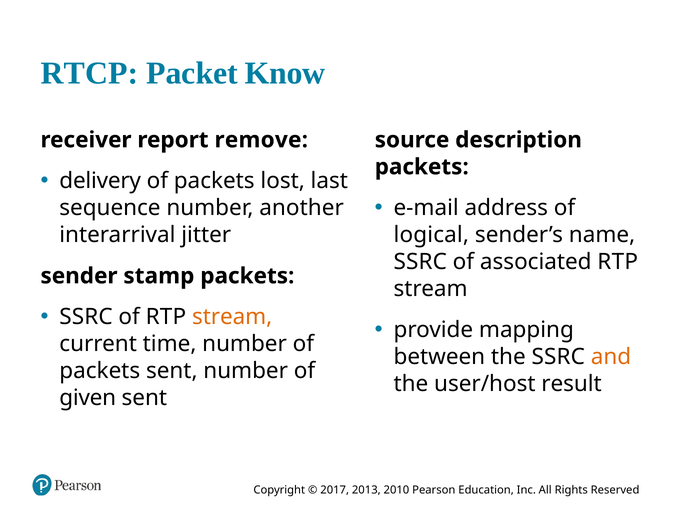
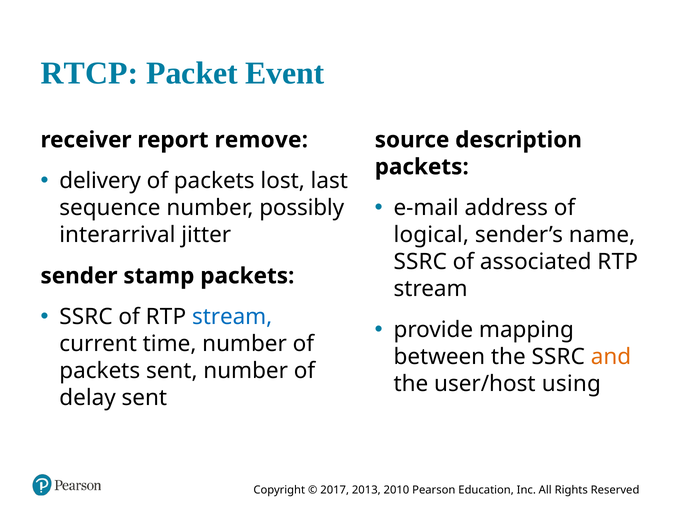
Know: Know -> Event
another: another -> possibly
stream at (232, 317) colour: orange -> blue
result: result -> using
given: given -> delay
